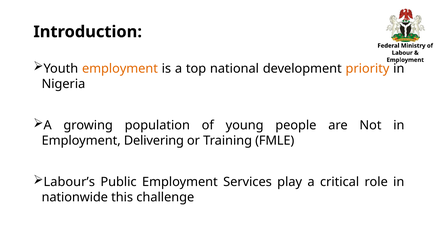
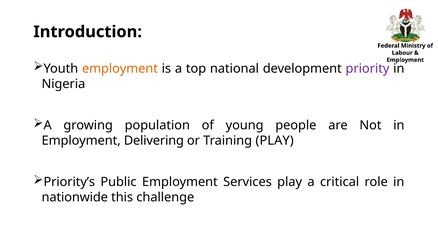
priority colour: orange -> purple
Training FMLE: FMLE -> PLAY
Labour’s: Labour’s -> Priority’s
